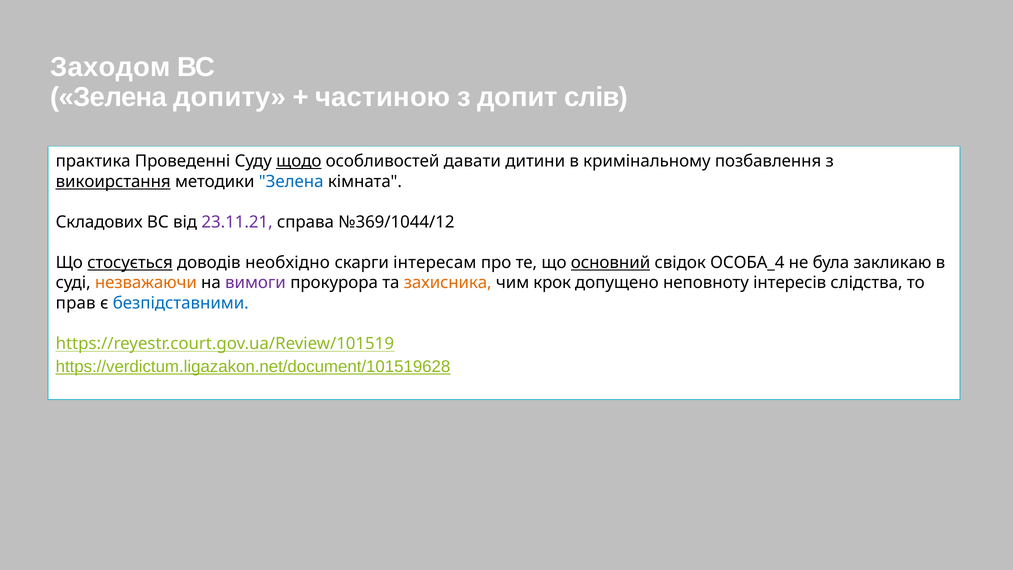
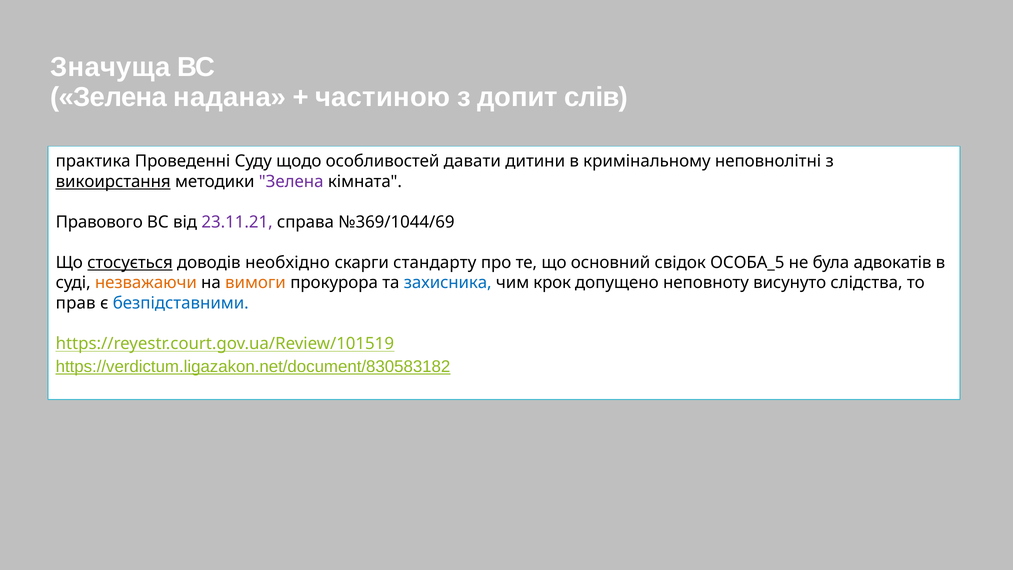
Заходом: Заходом -> Значуща
допиту: допиту -> надана
щодо underline: present -> none
позбавлення: позбавлення -> неповнолітні
Зелена at (291, 181) colour: blue -> purple
Складових: Складових -> Правового
№369/1044/12: №369/1044/12 -> №369/1044/69
інтересам: інтересам -> стандарту
основний underline: present -> none
ОСОБА_4: ОСОБА_4 -> ОСОБА_5
закликаю: закликаю -> адвокатів
вимоги colour: purple -> orange
захисника colour: orange -> blue
інтересів: інтересів -> висунуто
https://verdictum.ligazakon.net/document/101519628: https://verdictum.ligazakon.net/document/101519628 -> https://verdictum.ligazakon.net/document/830583182
